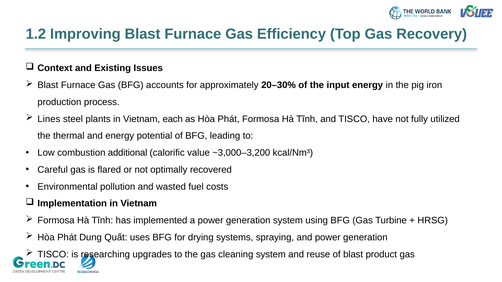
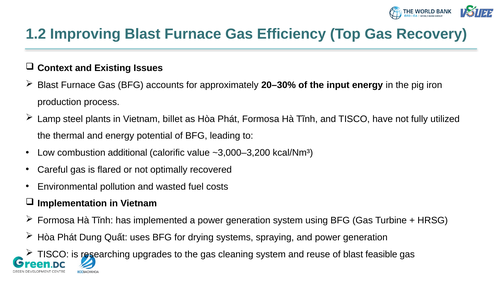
Lines: Lines -> Lamp
each: each -> billet
product: product -> feasible
